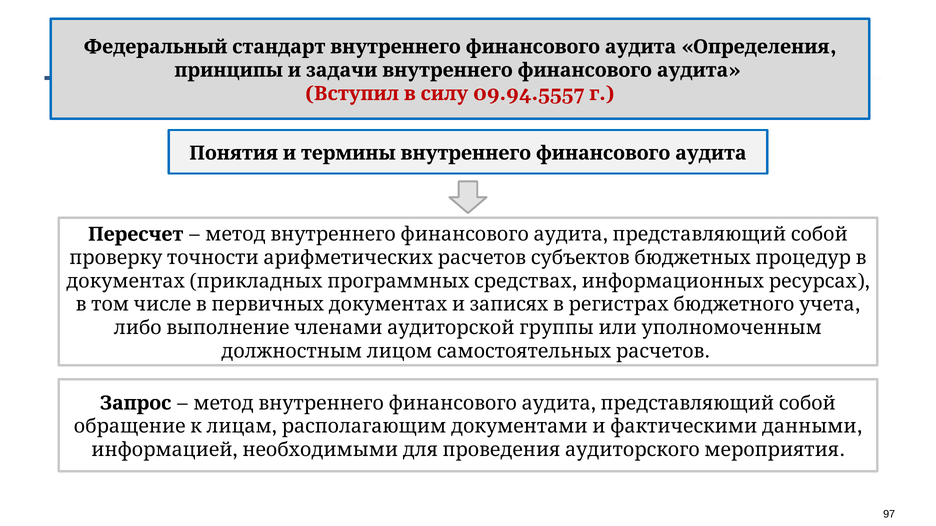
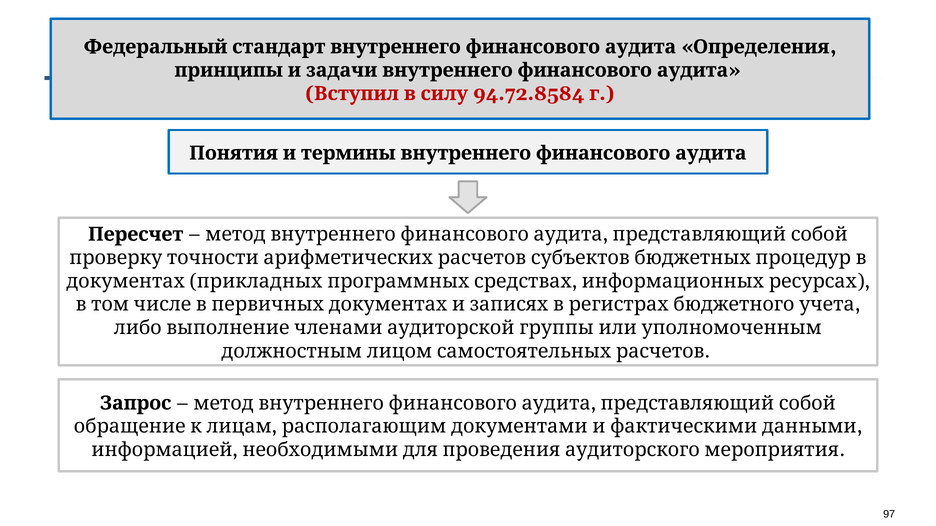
09.94.5557: 09.94.5557 -> 94.72.8584
